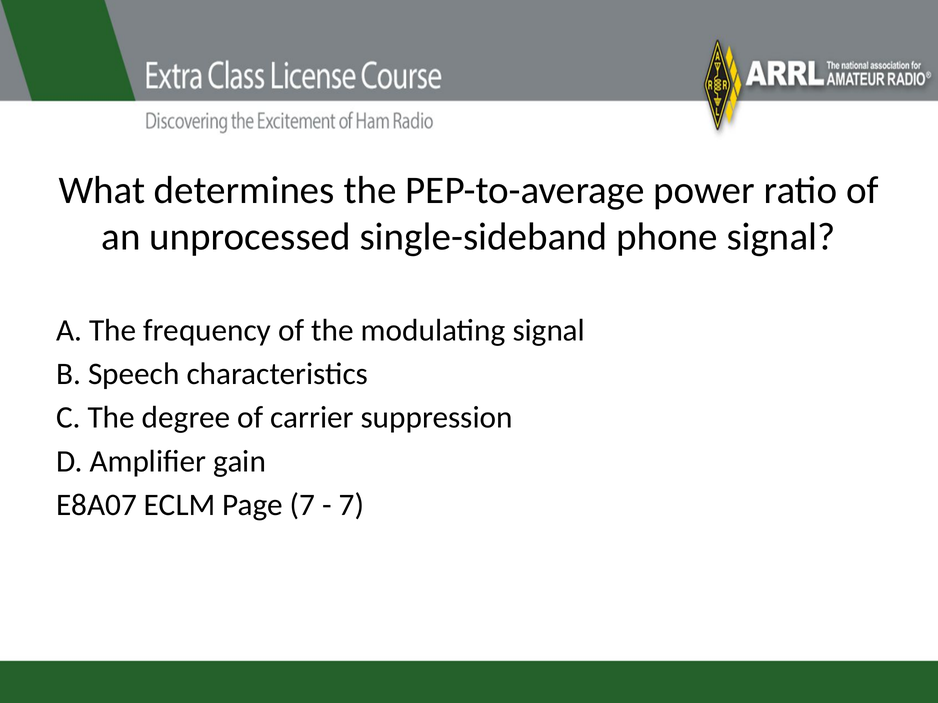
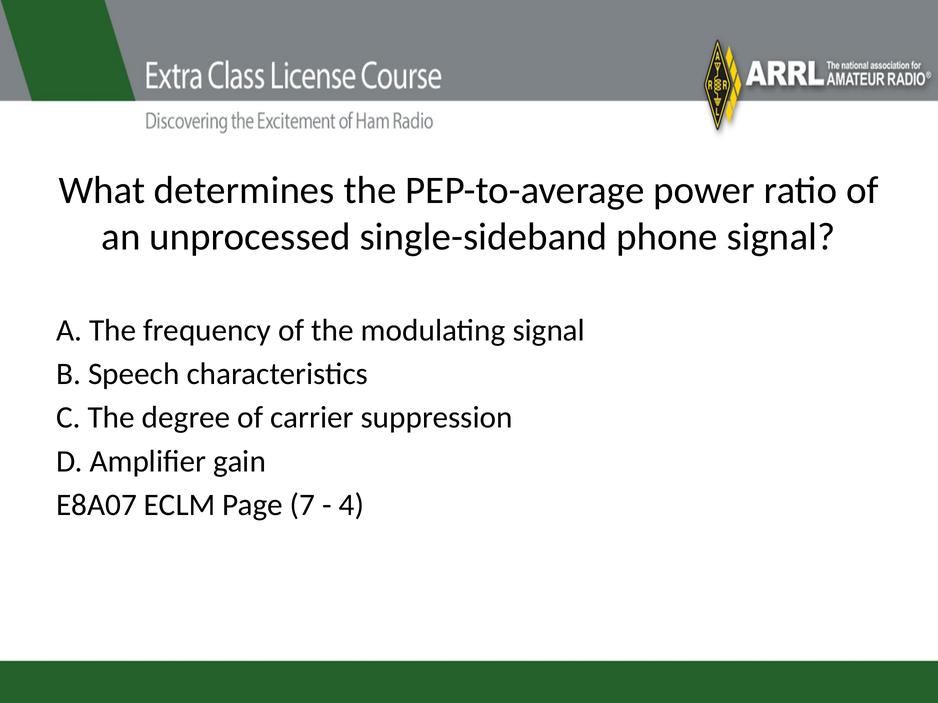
7 at (352, 505): 7 -> 4
